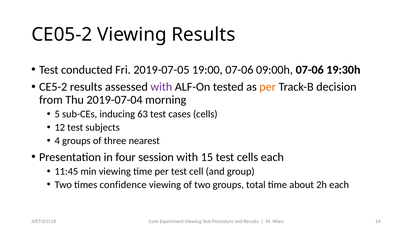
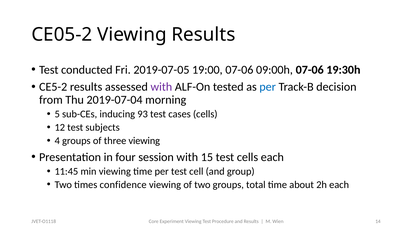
per at (268, 87) colour: orange -> blue
63: 63 -> 93
three nearest: nearest -> viewing
